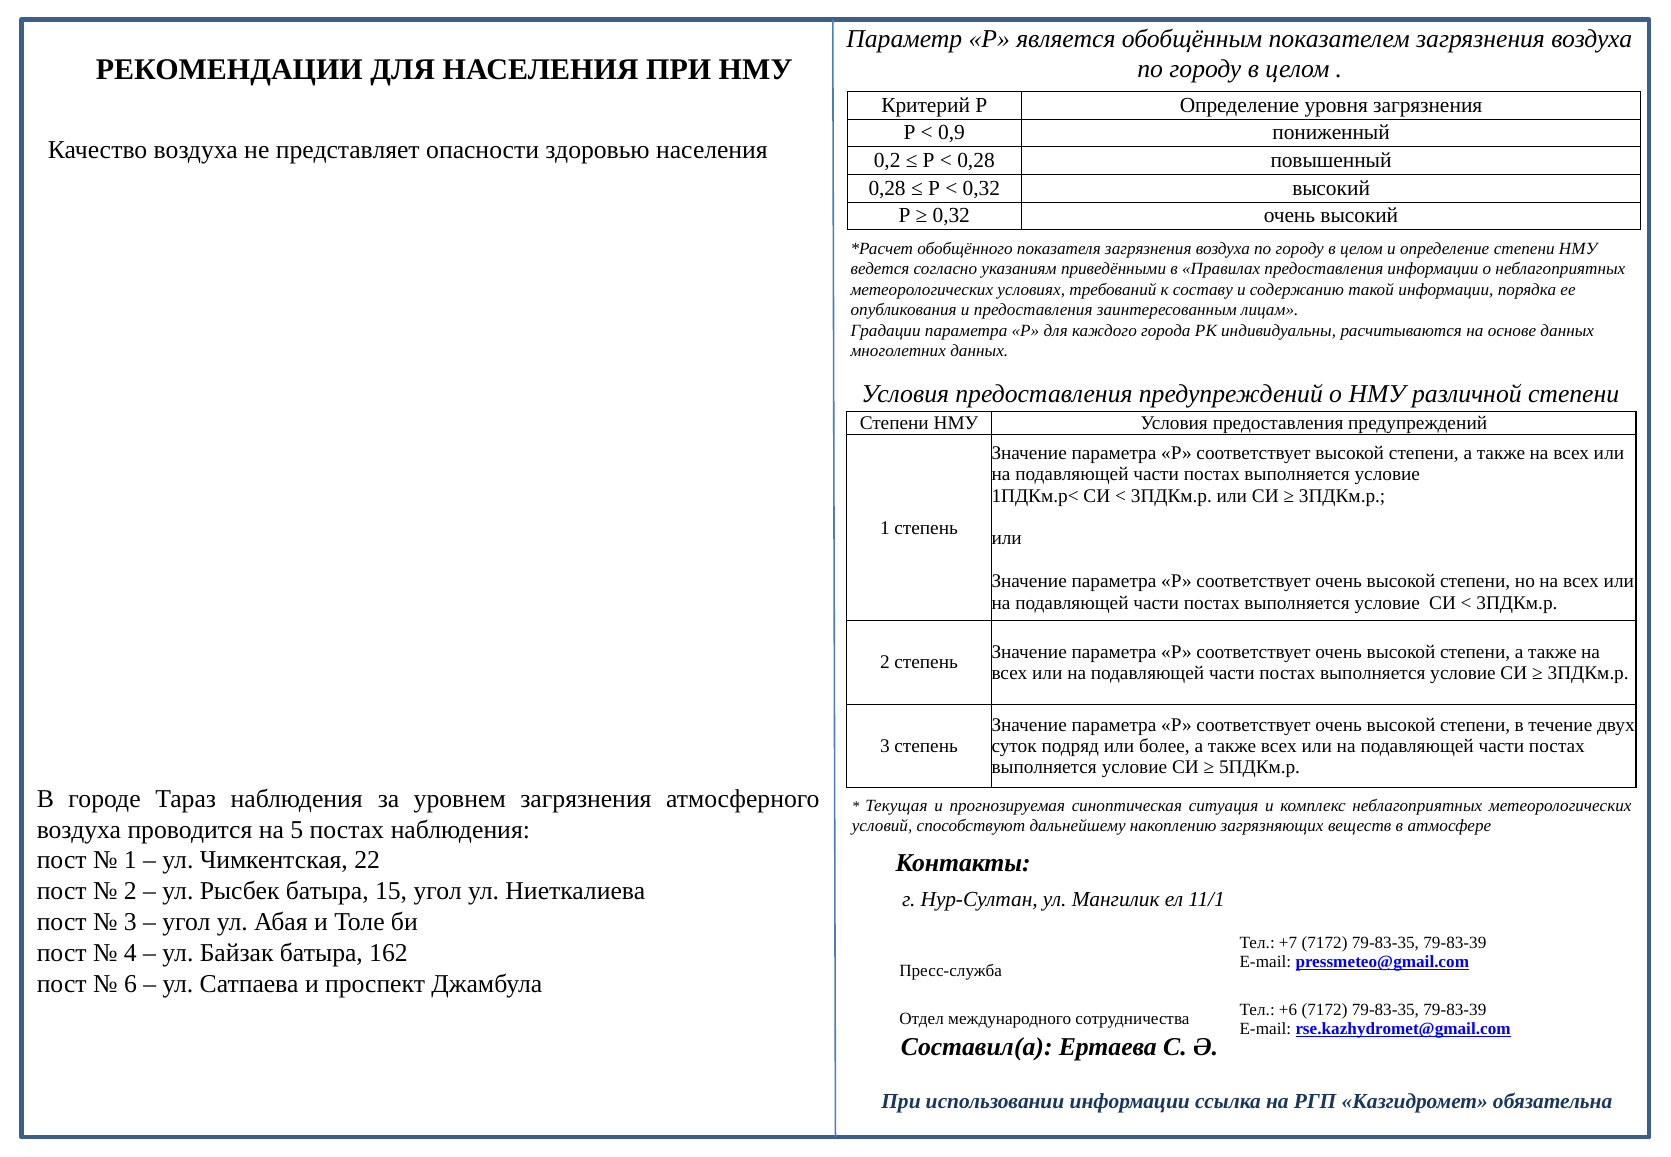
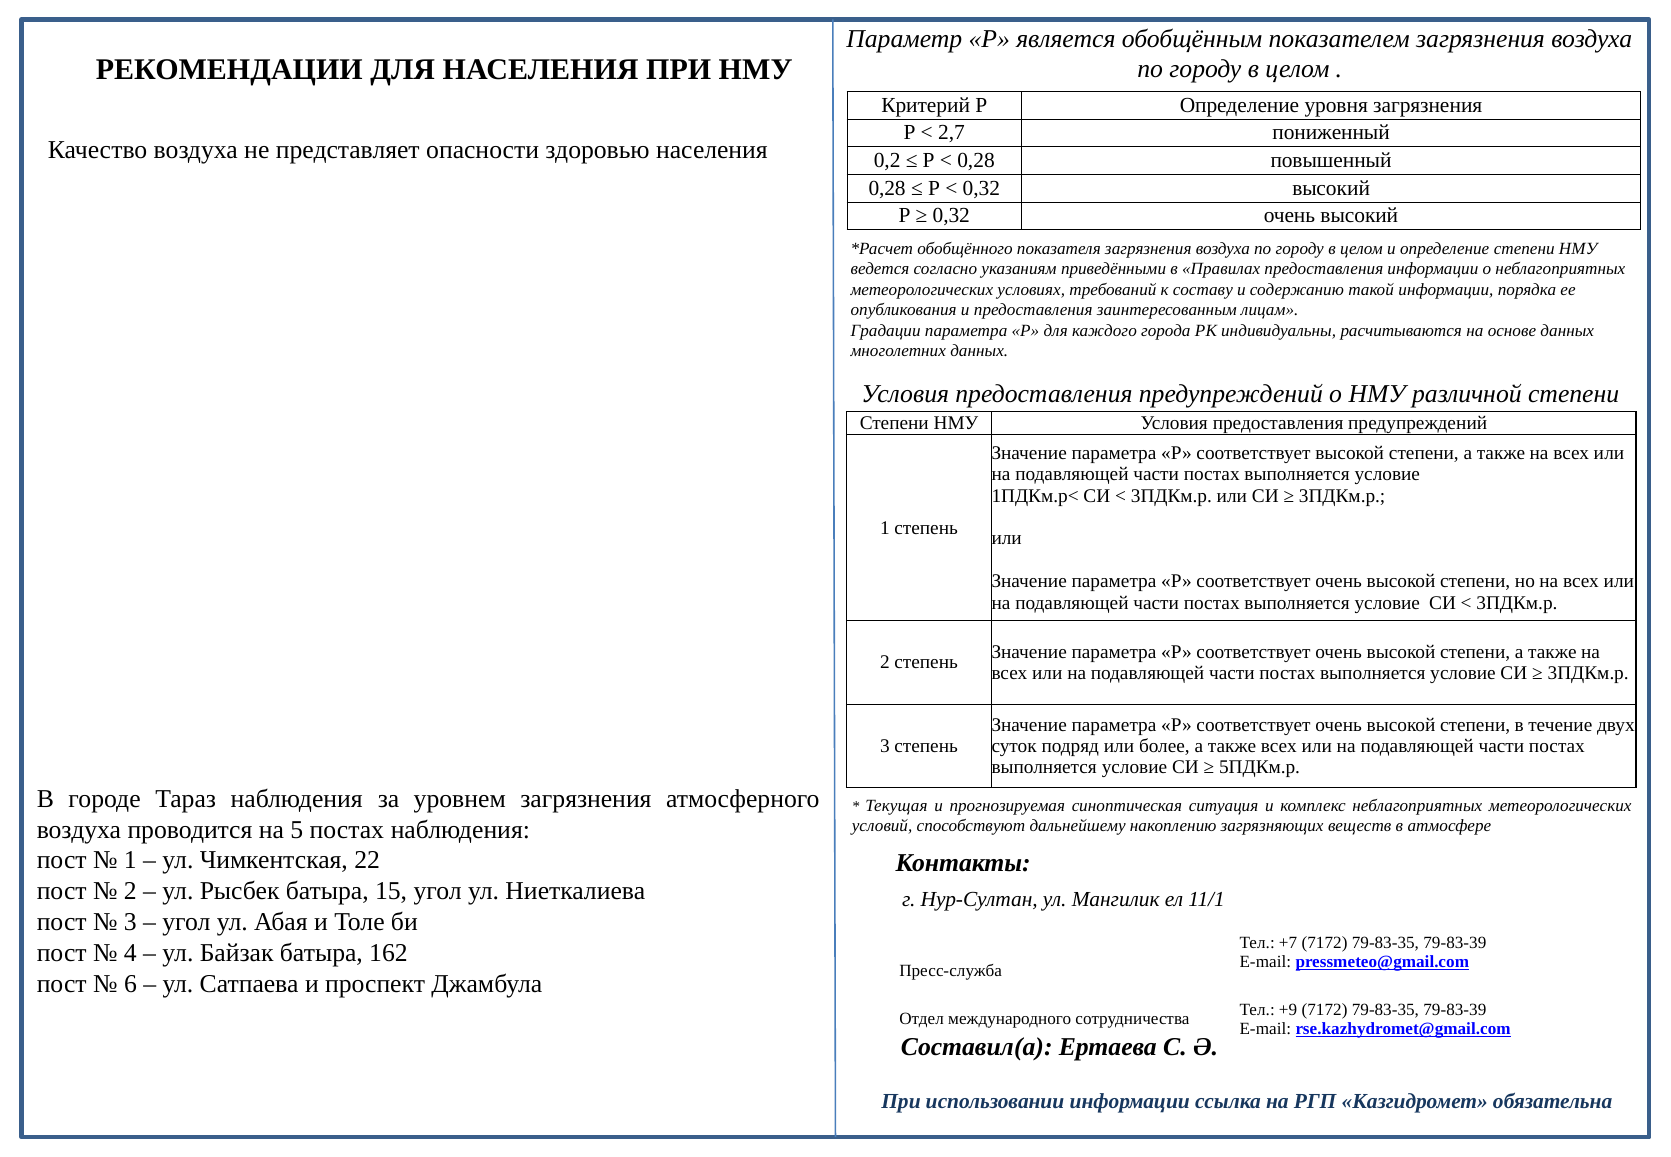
0,9: 0,9 -> 2,7
+6: +6 -> +9
